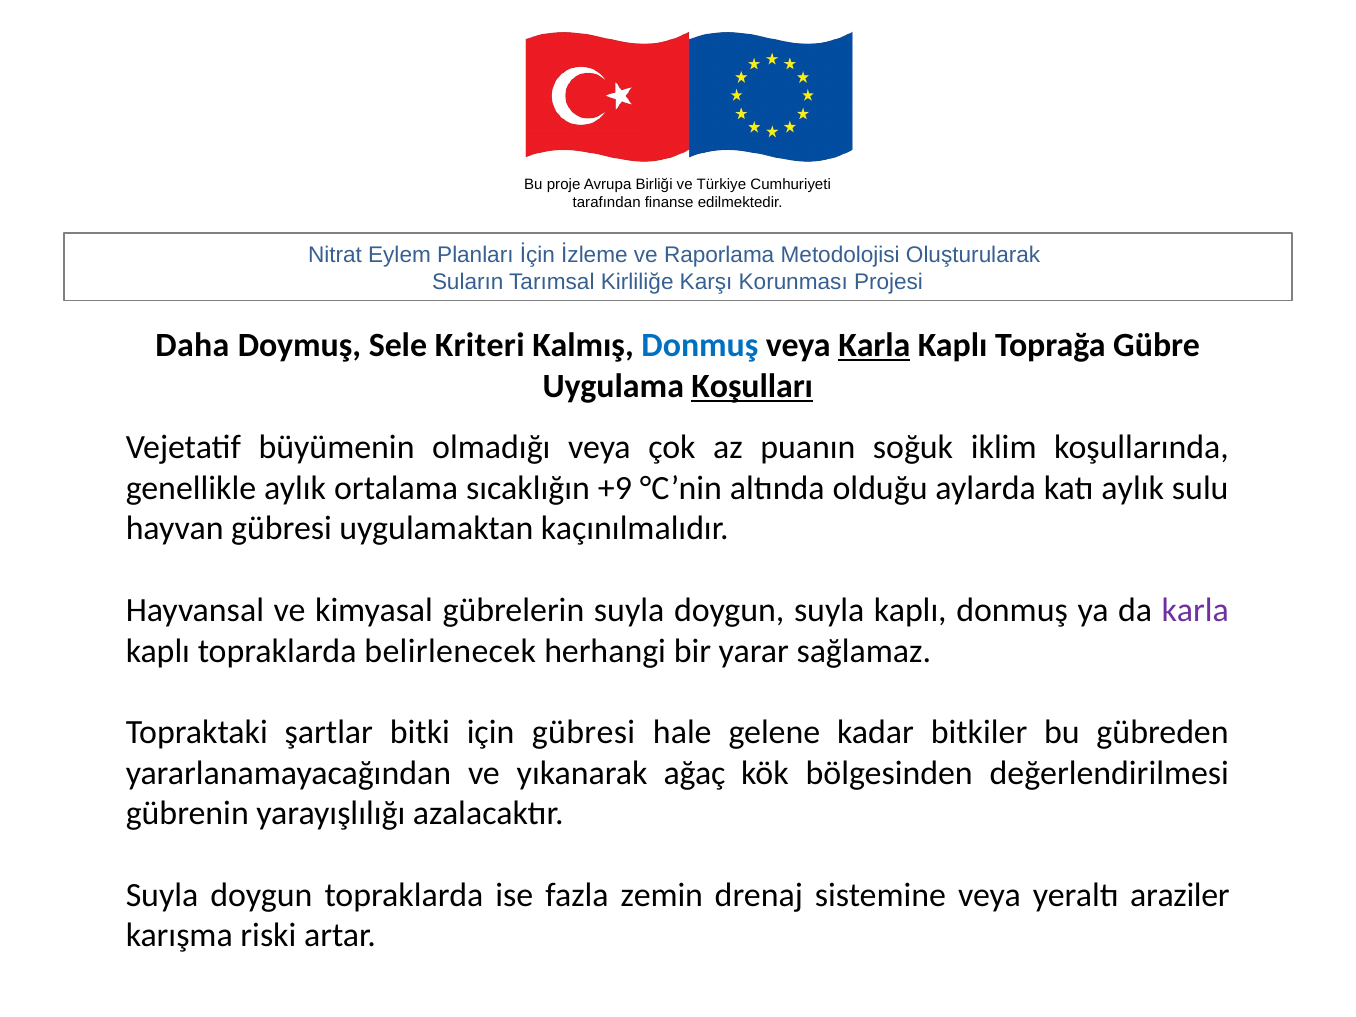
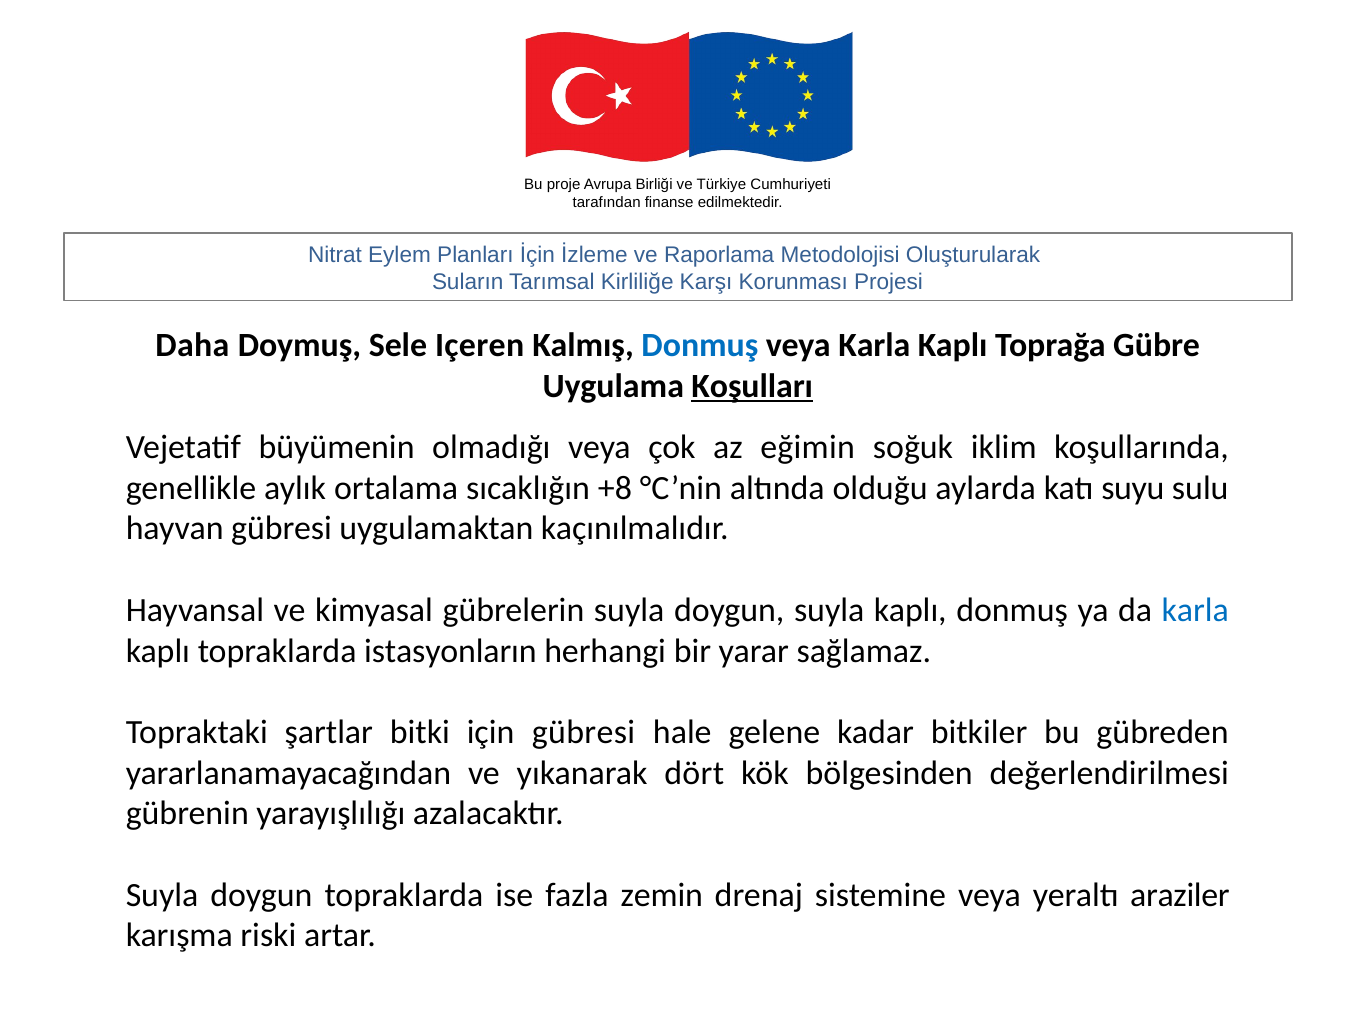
Kriteri: Kriteri -> Içeren
Karla at (874, 346) underline: present -> none
puanın: puanın -> eğimin
+9: +9 -> +8
katı aylık: aylık -> suyu
karla at (1195, 610) colour: purple -> blue
belirlenecek: belirlenecek -> istasyonların
ağaç: ağaç -> dört
